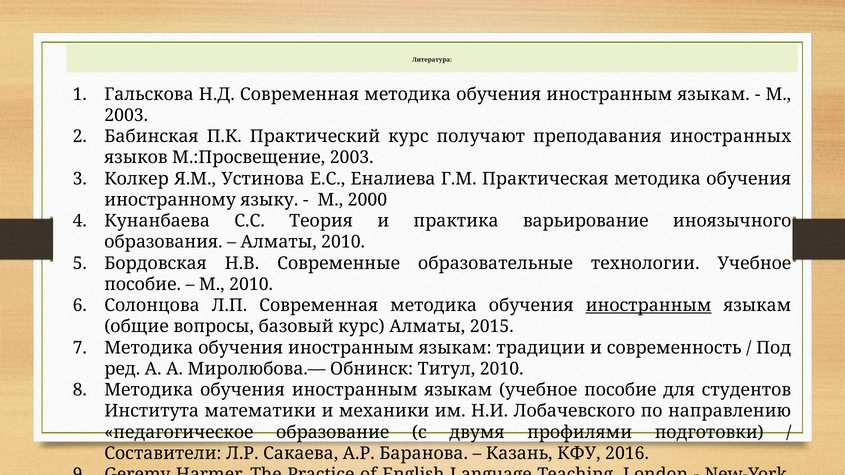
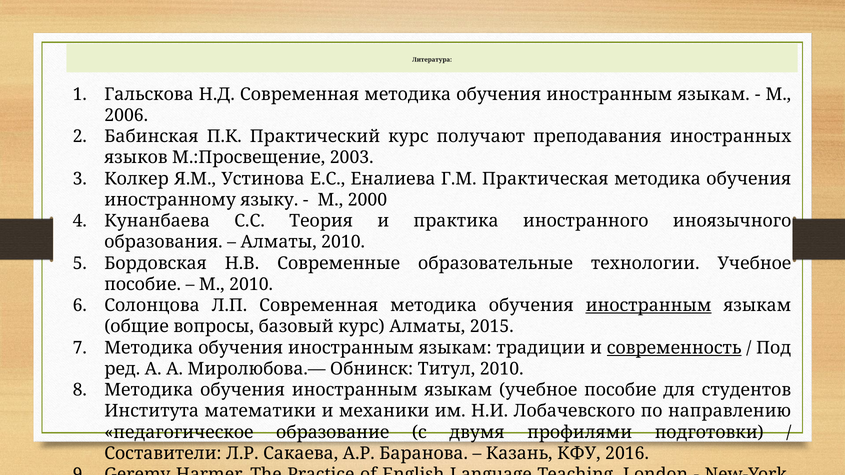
2003 at (126, 115): 2003 -> 2006
варьирование: варьирование -> иностранного
современность underline: none -> present
